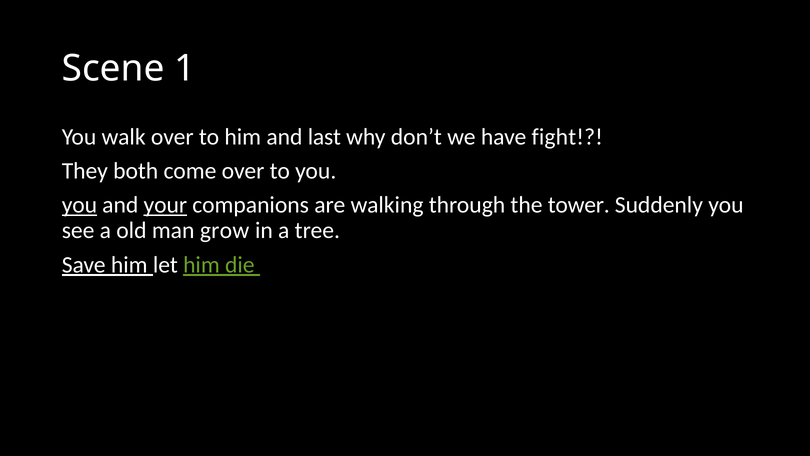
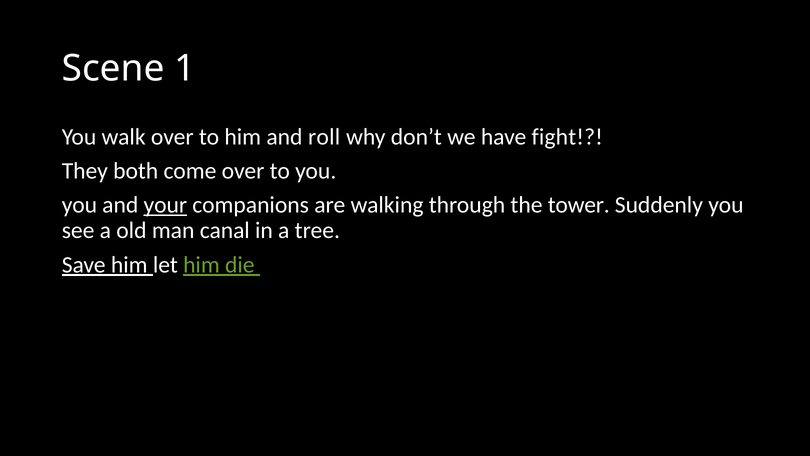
last: last -> roll
you at (79, 205) underline: present -> none
grow: grow -> canal
